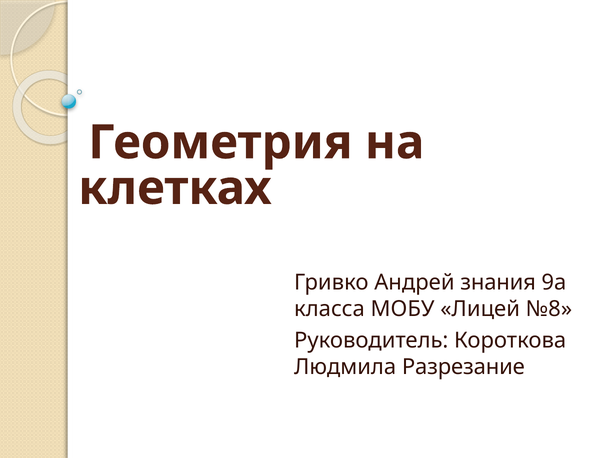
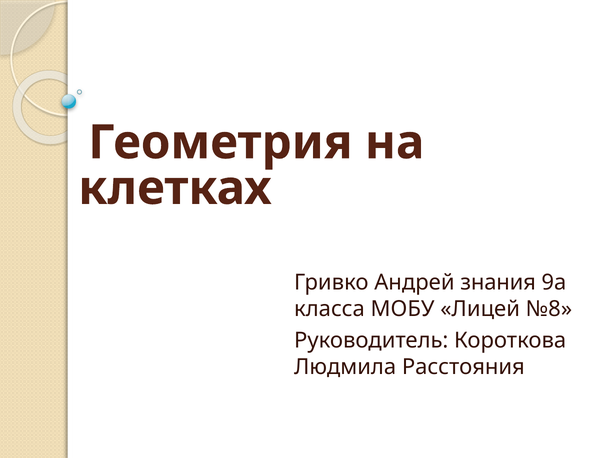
Разрезание: Разрезание -> Расстояния
